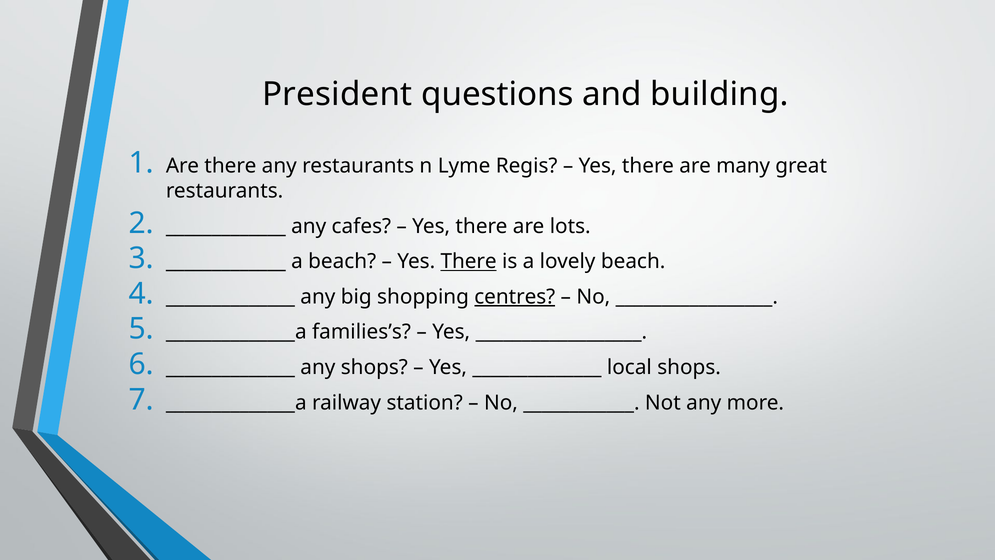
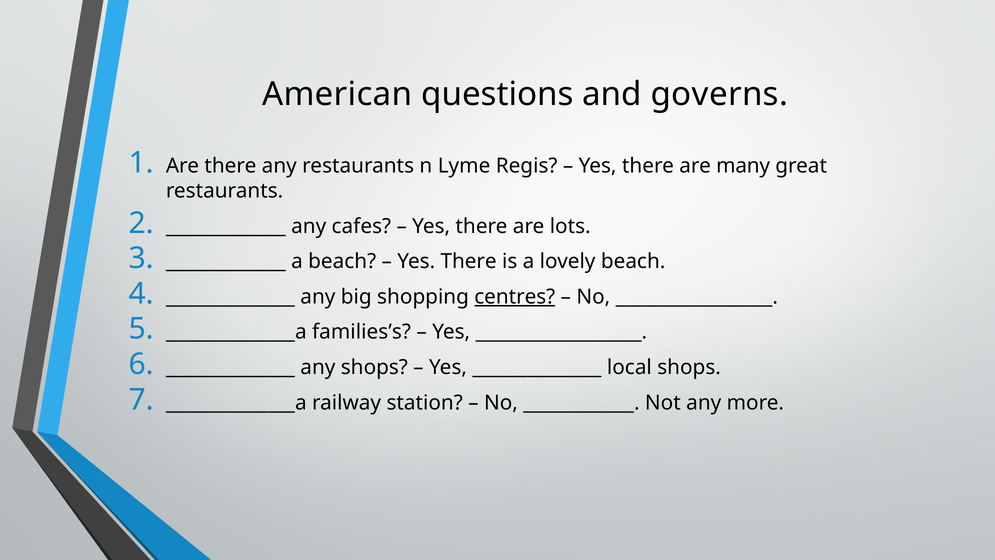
President: President -> American
building: building -> governs
There at (469, 261) underline: present -> none
